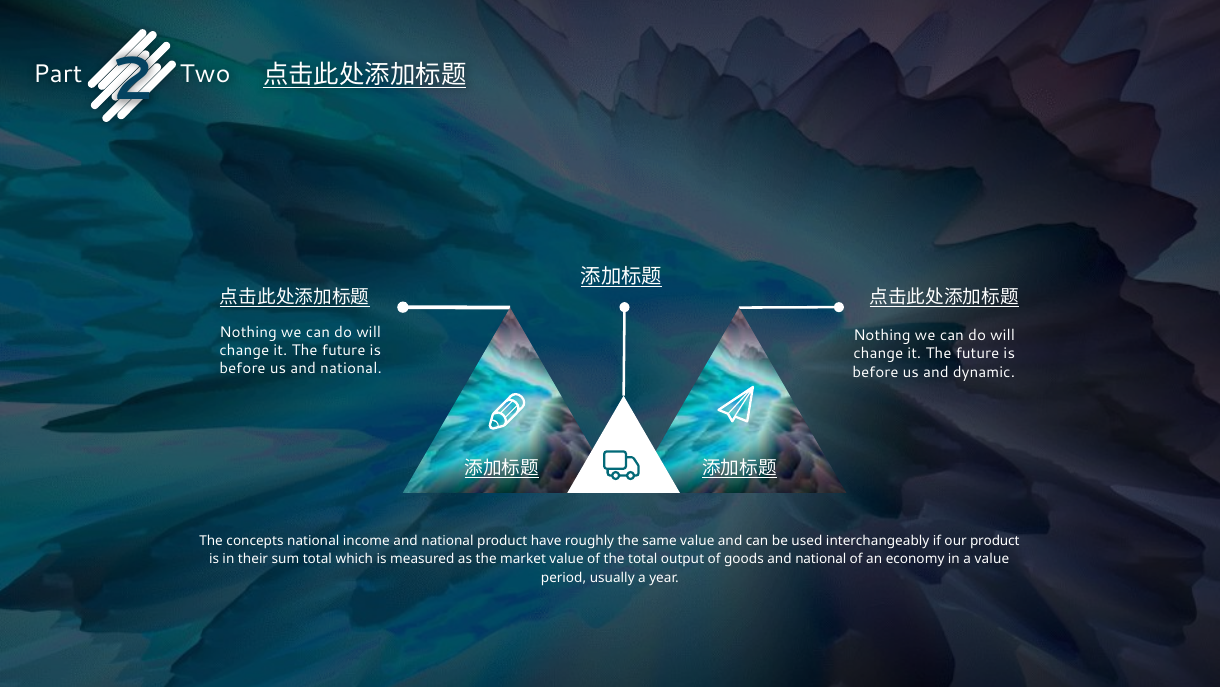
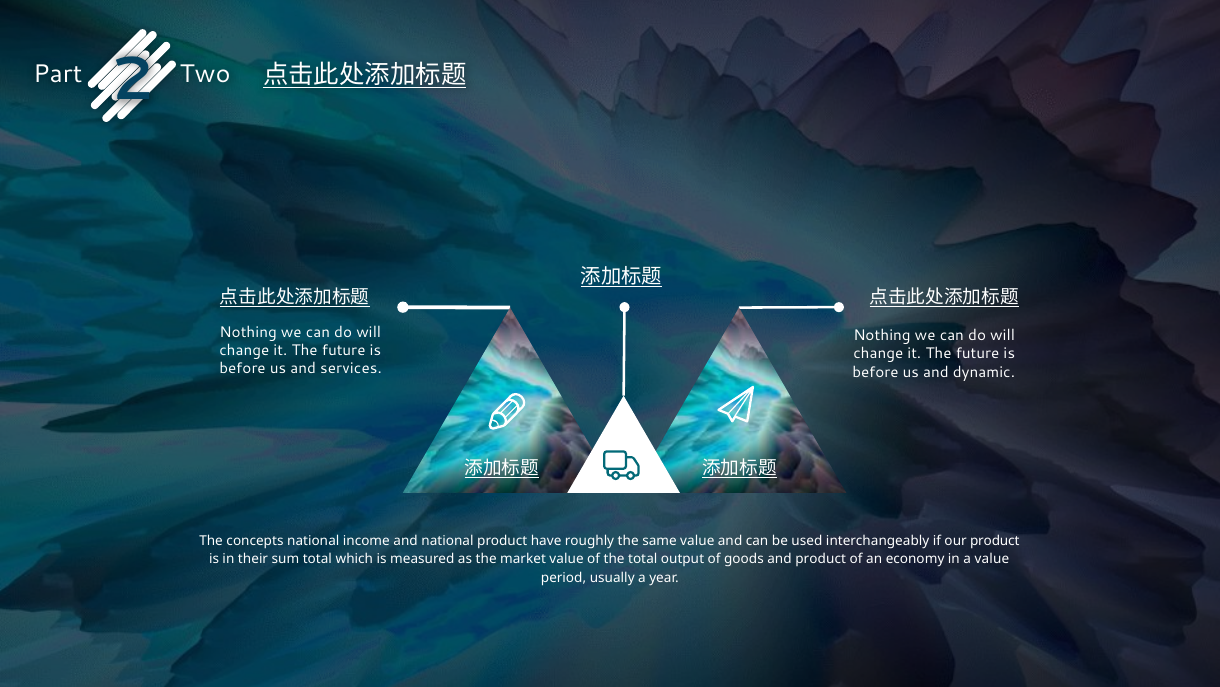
us and national: national -> services
goods and national: national -> product
